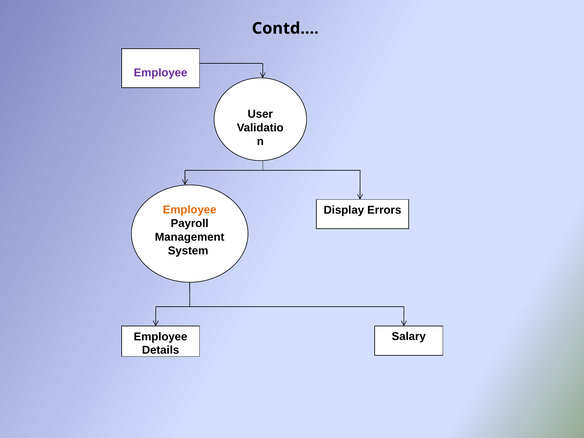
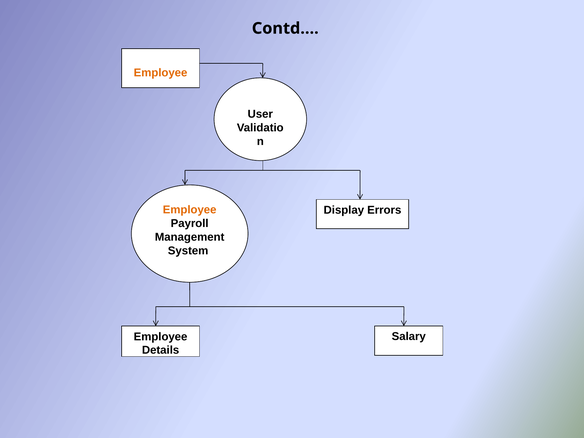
Employee at (161, 73) colour: purple -> orange
